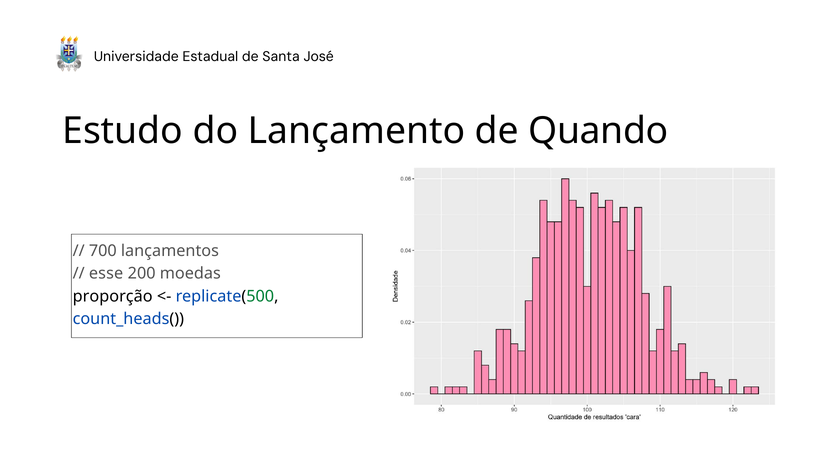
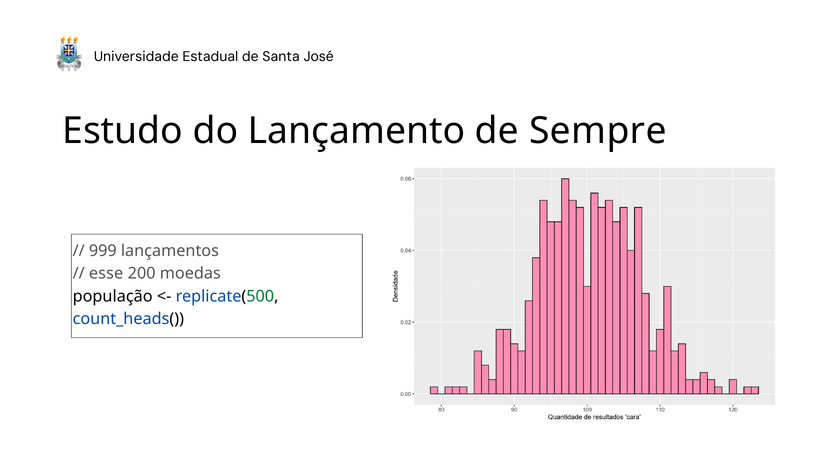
Quando: Quando -> Sempre
700: 700 -> 999
proporção: proporção -> população
